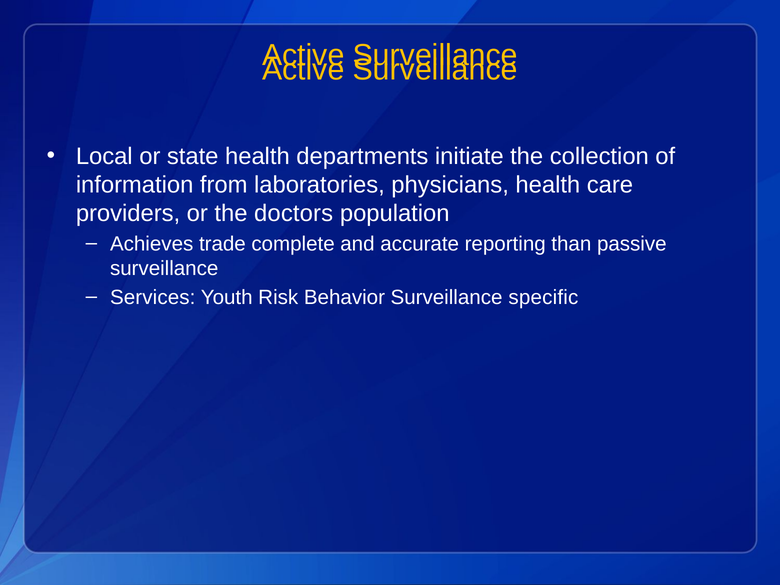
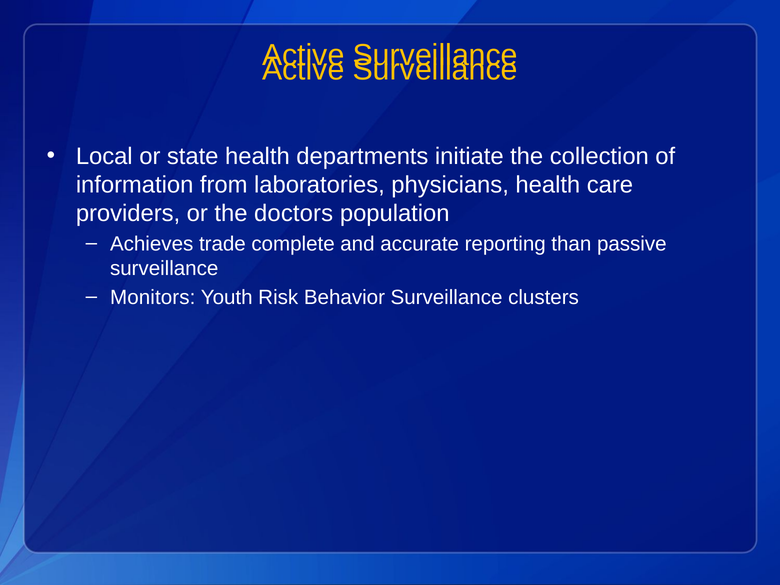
Services: Services -> Monitors
specific: specific -> clusters
